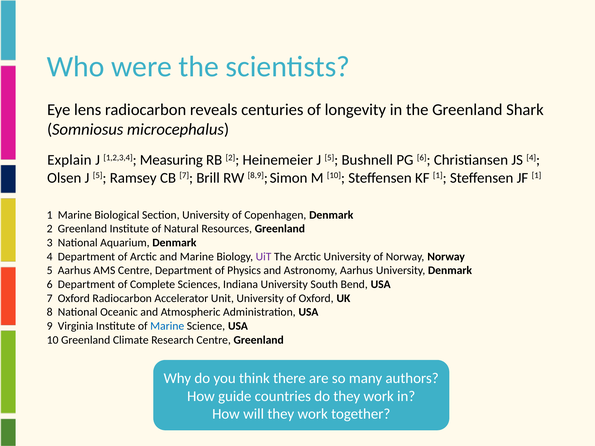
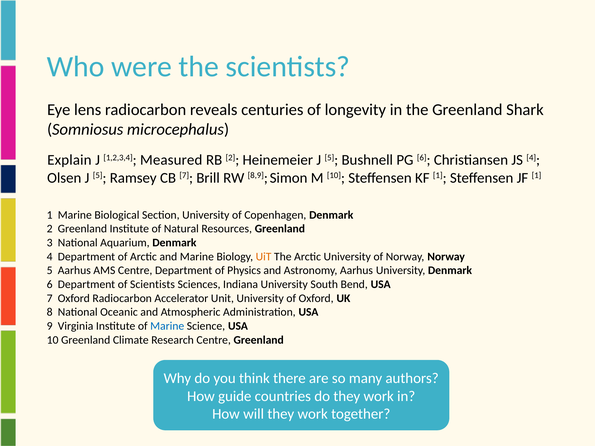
Measuring: Measuring -> Measured
UiT colour: purple -> orange
of Complete: Complete -> Scientists
